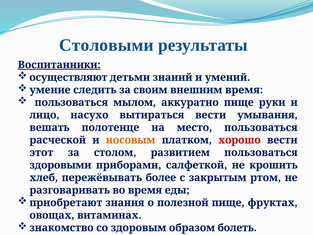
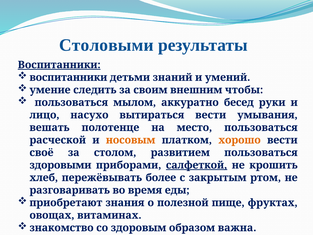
осуществляют at (68, 77): осуществляют -> воспитанники
внешним время: время -> чтобы
аккуратно пище: пище -> бесед
хорошо colour: red -> orange
этот: этот -> своё
салфеткой underline: none -> present
болеть: болеть -> важна
